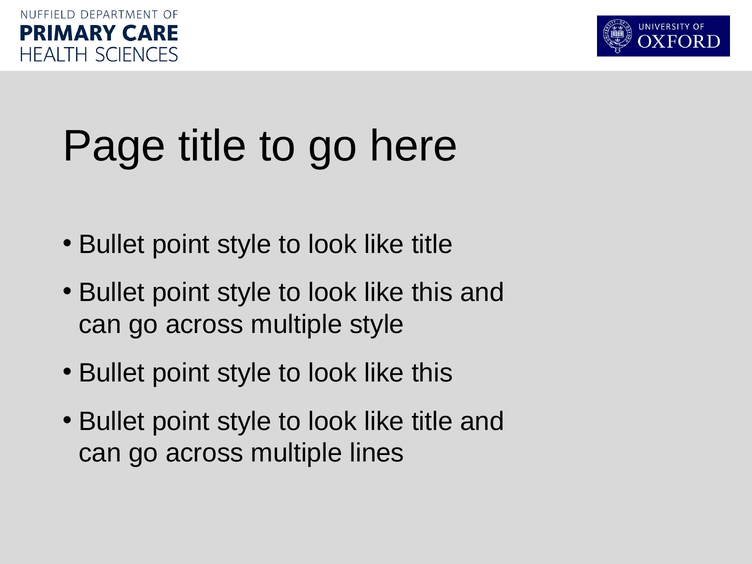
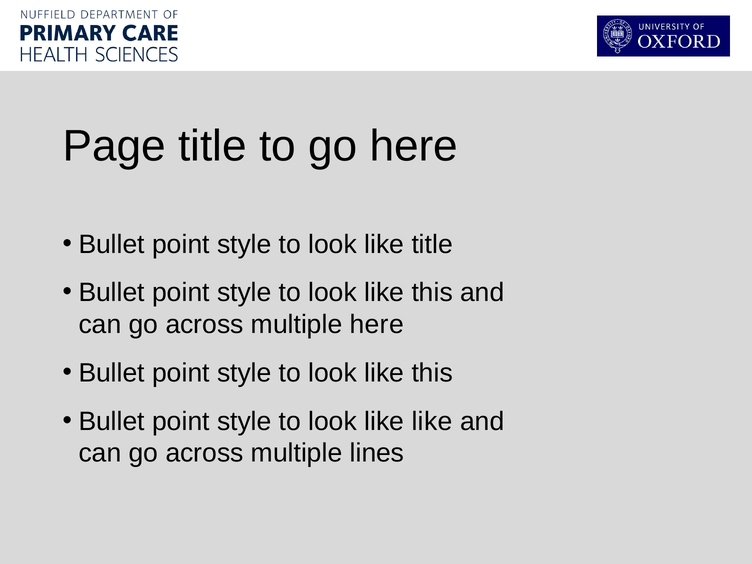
multiple style: style -> here
title at (432, 421): title -> like
